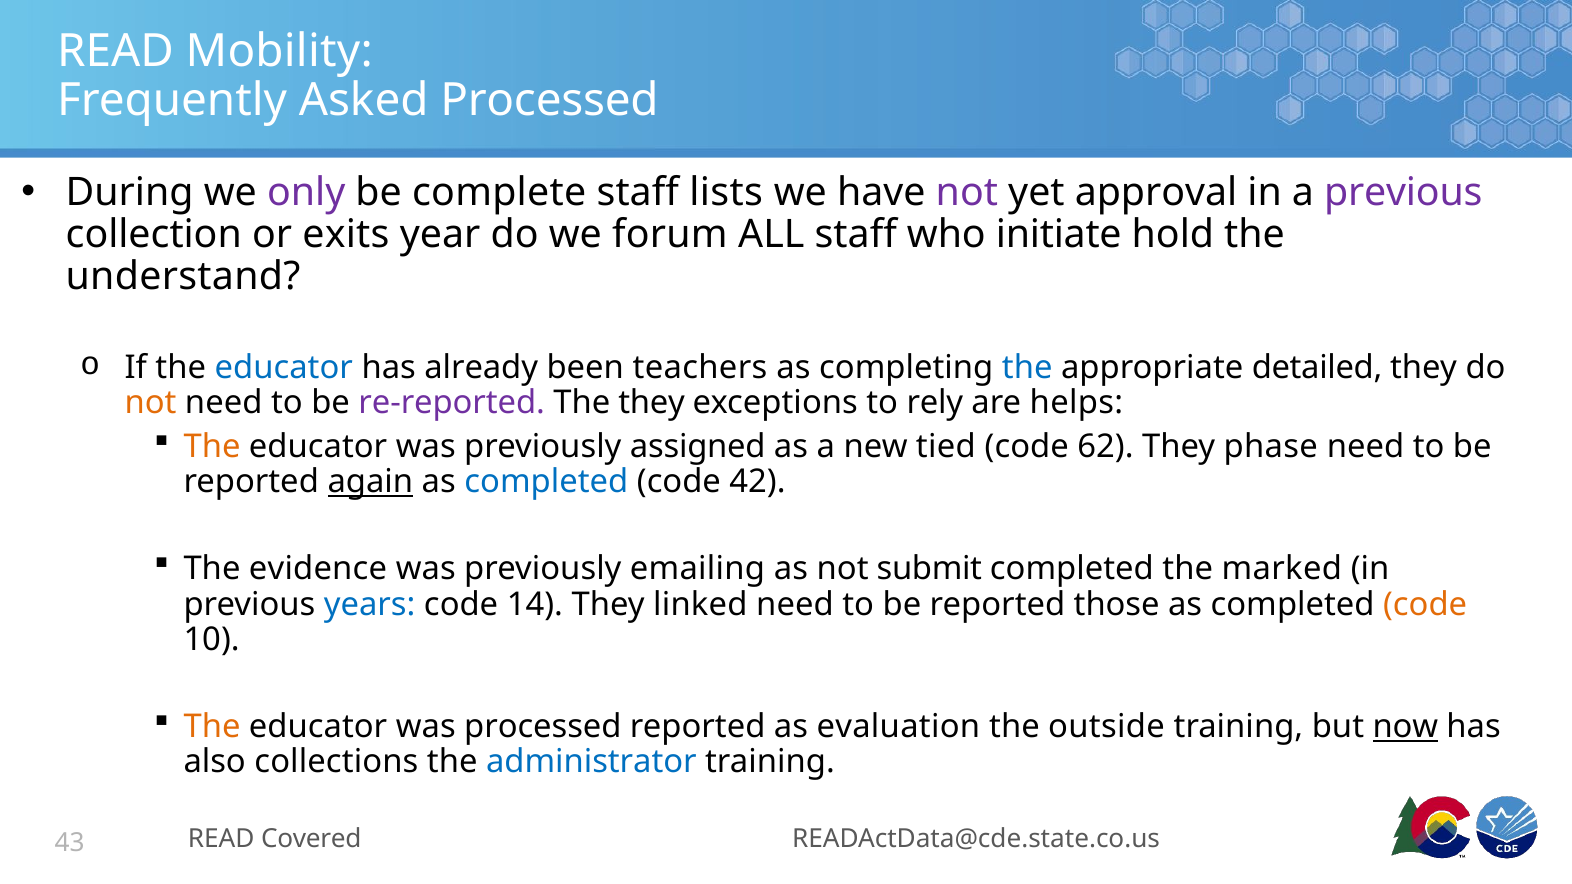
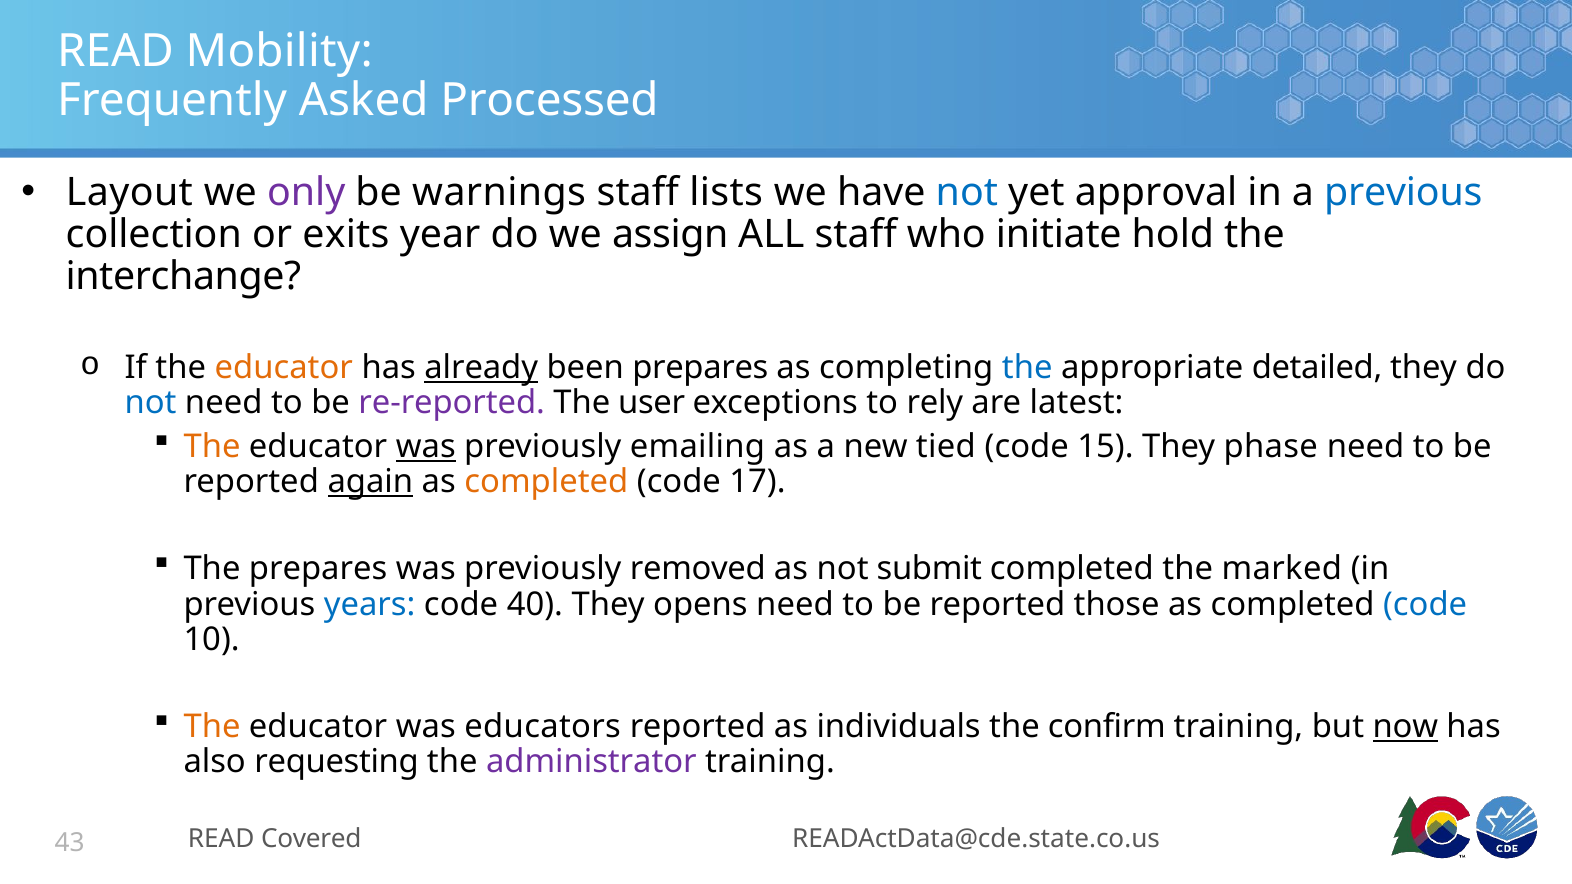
During: During -> Layout
complete: complete -> warnings
not at (967, 192) colour: purple -> blue
previous at (1403, 192) colour: purple -> blue
forum: forum -> assign
understand: understand -> interchange
educator at (284, 368) colour: blue -> orange
already underline: none -> present
been teachers: teachers -> prepares
not at (151, 403) colour: orange -> blue
The they: they -> user
helps: helps -> latest
was at (426, 447) underline: none -> present
assigned: assigned -> emailing
62: 62 -> 15
completed at (546, 482) colour: blue -> orange
42: 42 -> 17
The evidence: evidence -> prepares
emailing: emailing -> removed
14: 14 -> 40
linked: linked -> opens
code at (1425, 604) colour: orange -> blue
was processed: processed -> educators
evaluation: evaluation -> individuals
outside: outside -> confirm
collections: collections -> requesting
administrator colour: blue -> purple
